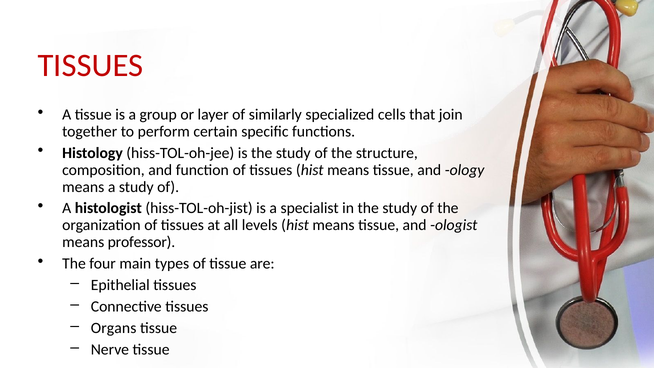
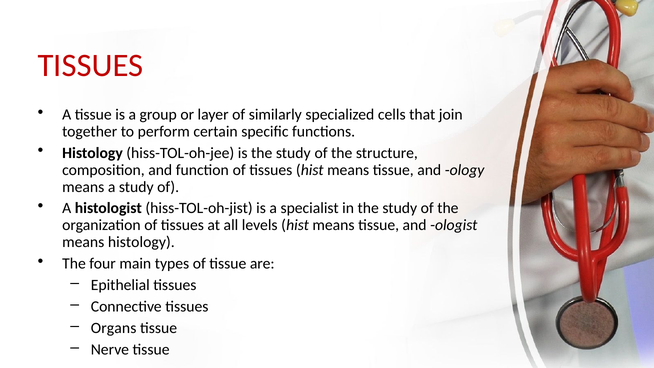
means professor: professor -> histology
